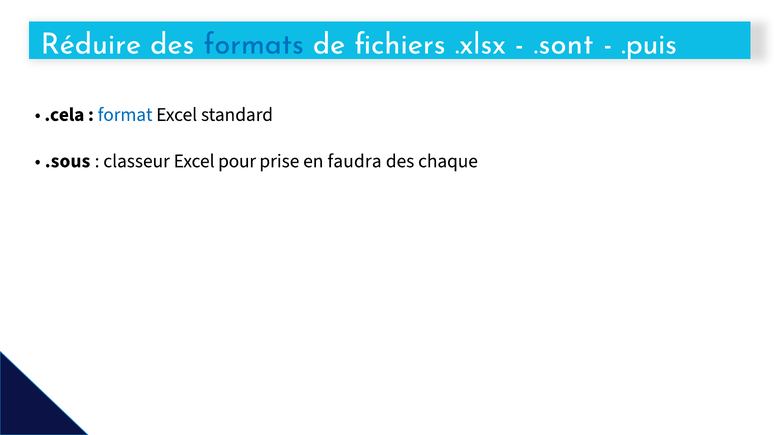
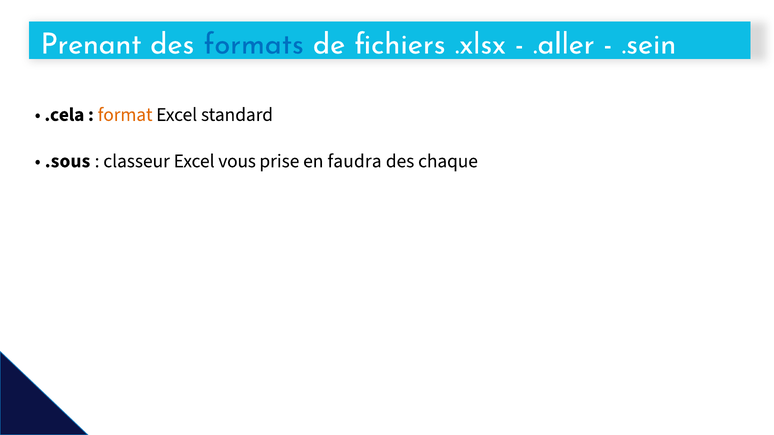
Réduire: Réduire -> Prenant
.sont: .sont -> .aller
.puis: .puis -> .sein
format colour: blue -> orange
pour: pour -> vous
